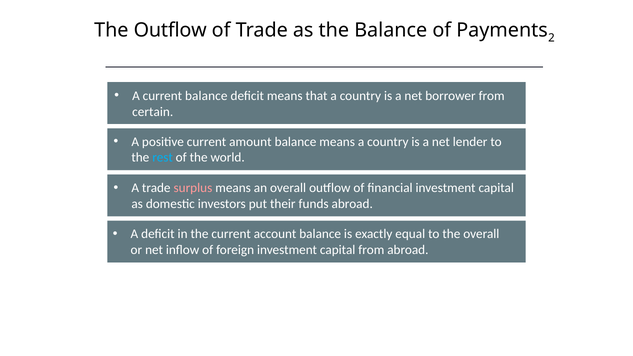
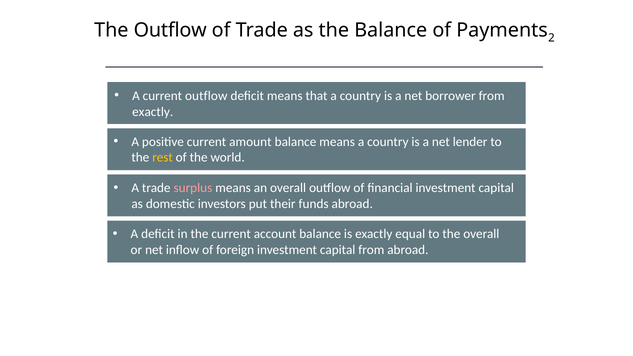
current balance: balance -> outflow
certain at (153, 112): certain -> exactly
rest colour: light blue -> yellow
